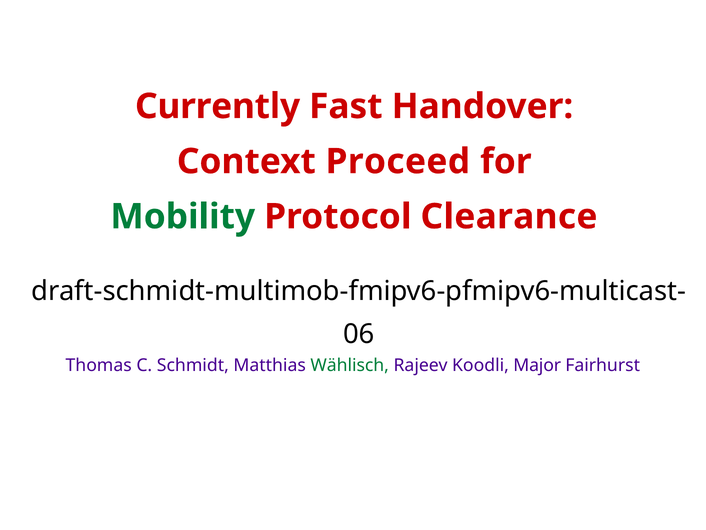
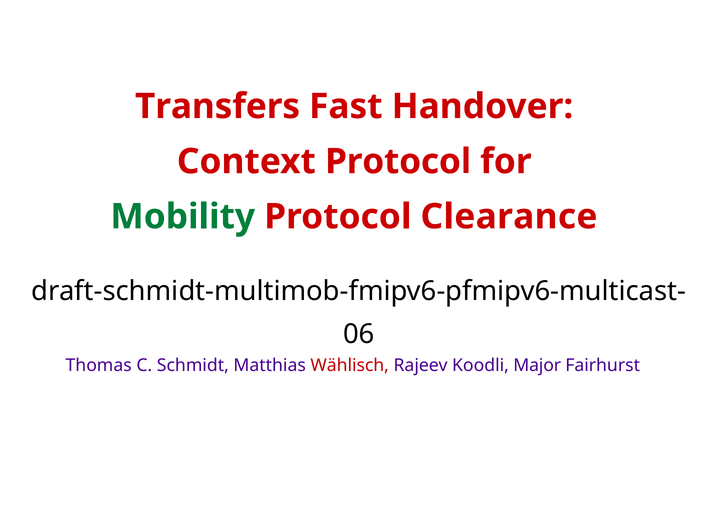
Currently: Currently -> Transfers
Context Proceed: Proceed -> Protocol
Wählisch colour: green -> red
